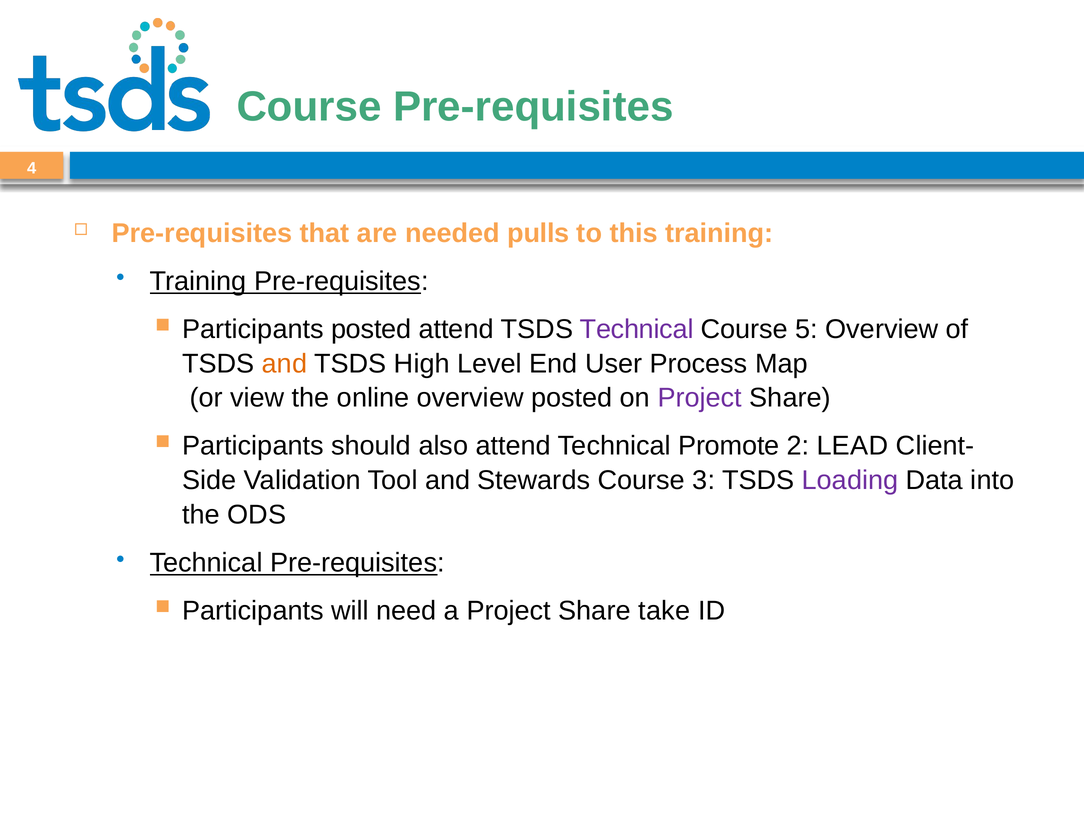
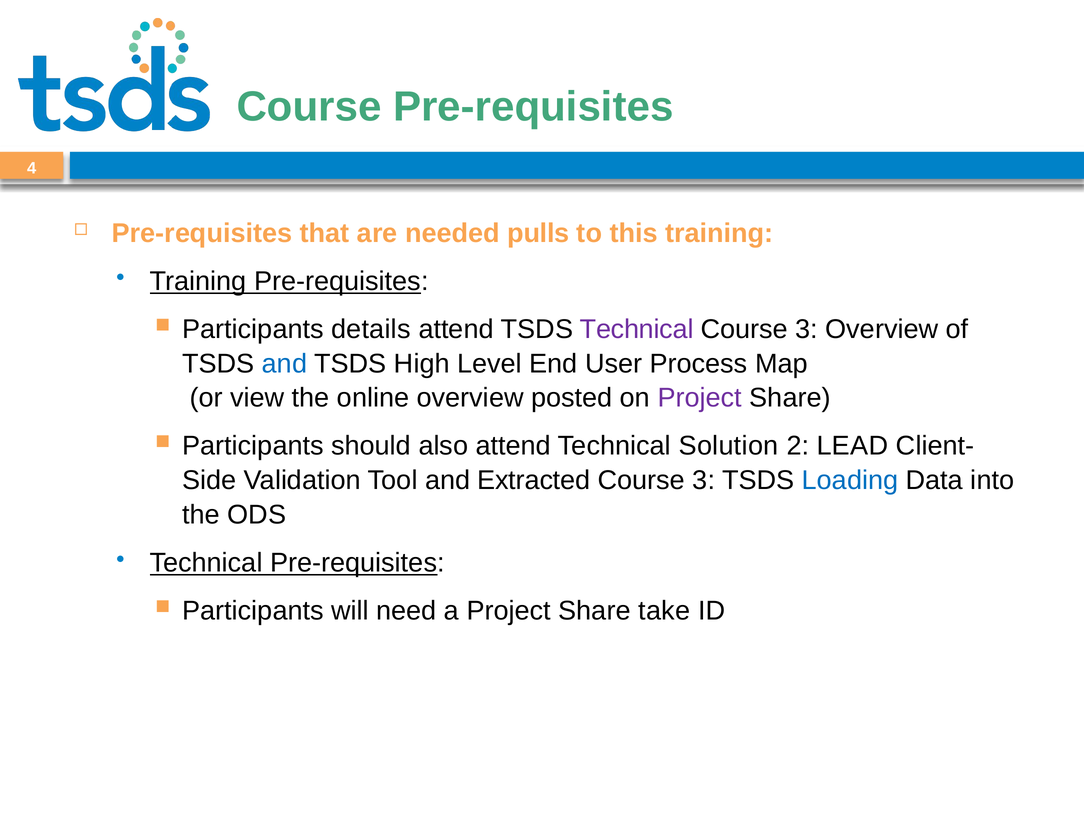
Participants posted: posted -> details
5 at (807, 329): 5 -> 3
and at (285, 364) colour: orange -> blue
Promote: Promote -> Solution
Stewards: Stewards -> Extracted
Loading colour: purple -> blue
